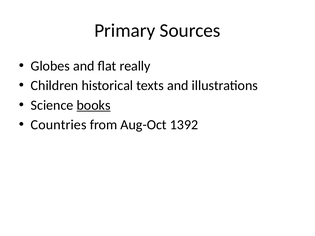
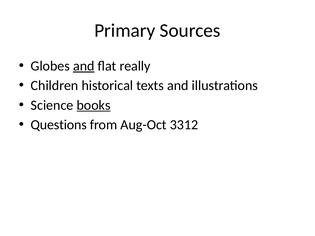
and at (84, 66) underline: none -> present
Countries: Countries -> Questions
1392: 1392 -> 3312
